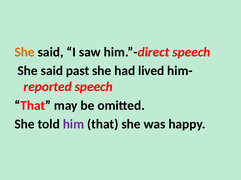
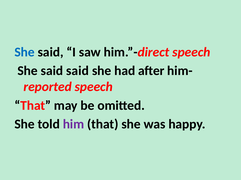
She at (25, 52) colour: orange -> blue
said past: past -> said
lived: lived -> after
